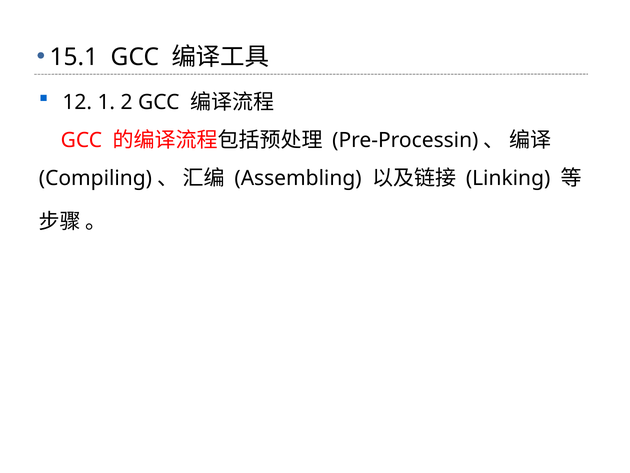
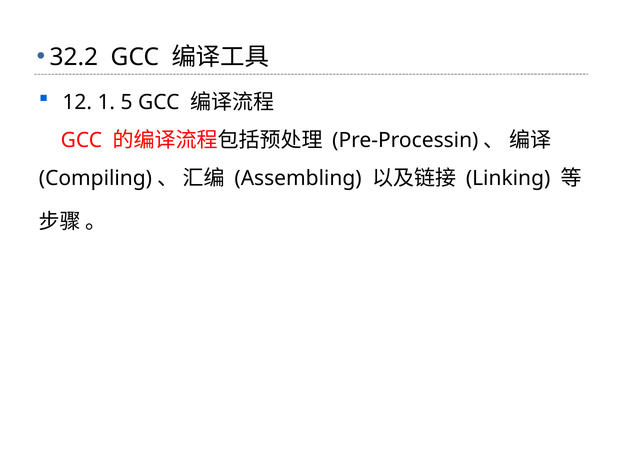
15.1: 15.1 -> 32.2
2: 2 -> 5
